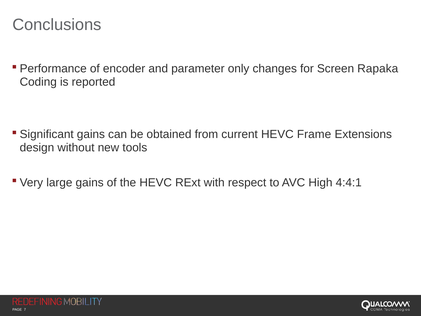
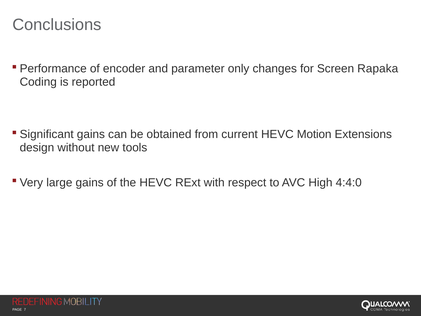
Frame: Frame -> Motion
4:4:1: 4:4:1 -> 4:4:0
